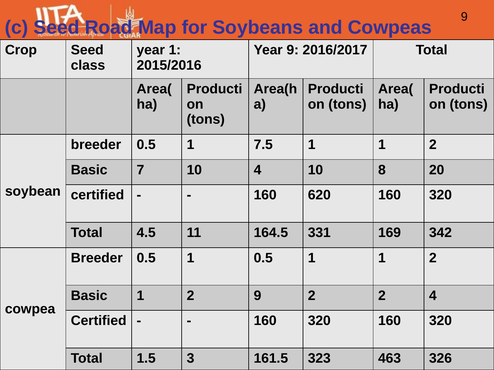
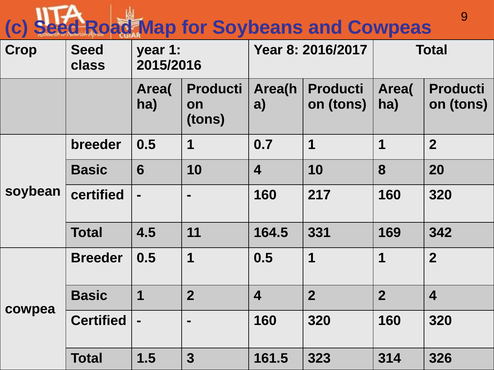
Year 9: 9 -> 8
7.5: 7.5 -> 0.7
7: 7 -> 6
620: 620 -> 217
1 2 9: 9 -> 4
463: 463 -> 314
